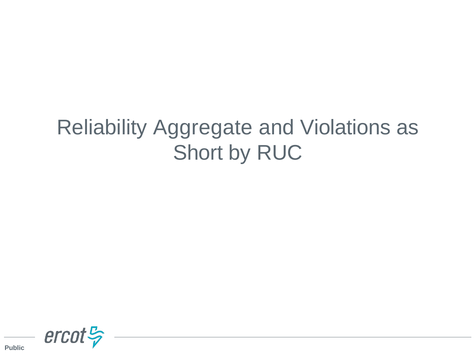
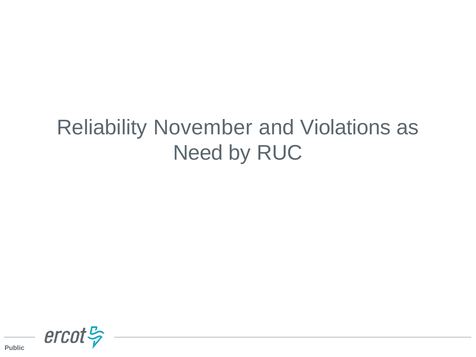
Aggregate: Aggregate -> November
Short: Short -> Need
